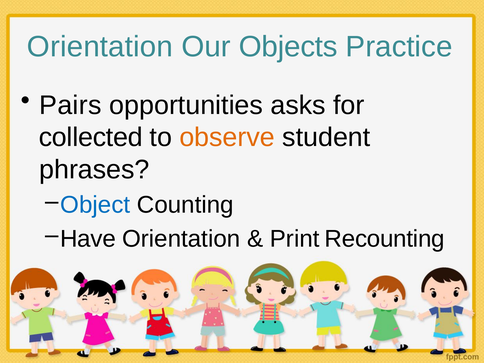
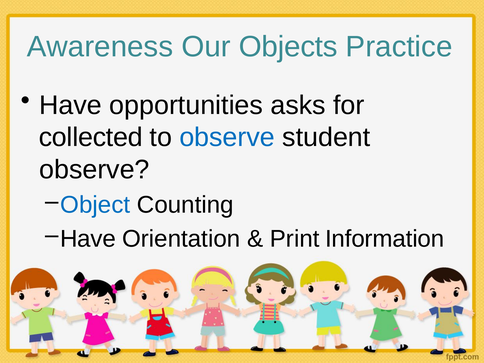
Orientation at (100, 47): Orientation -> Awareness
Pairs at (70, 105): Pairs -> Have
observe at (227, 137) colour: orange -> blue
phrases at (94, 170): phrases -> observe
Recounting: Recounting -> Information
